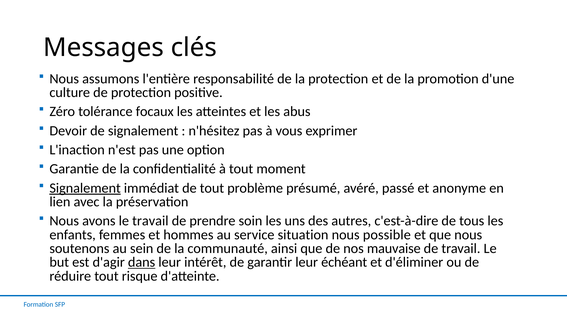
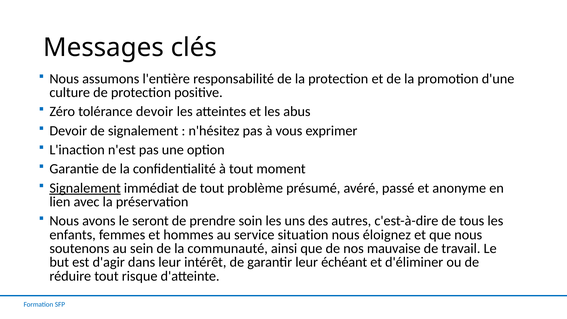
tolérance focaux: focaux -> devoir
le travail: travail -> seront
possible: possible -> éloignez
dans underline: present -> none
